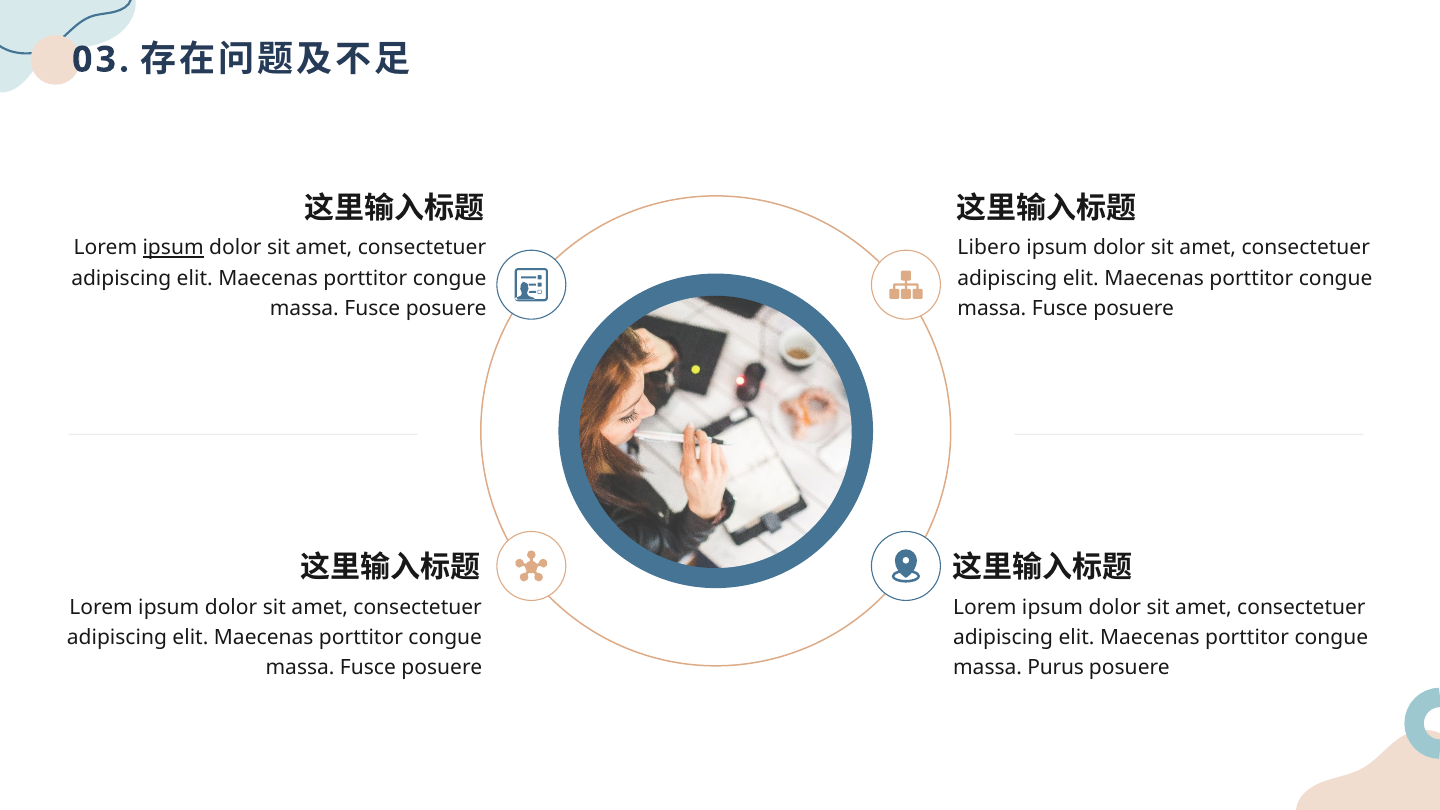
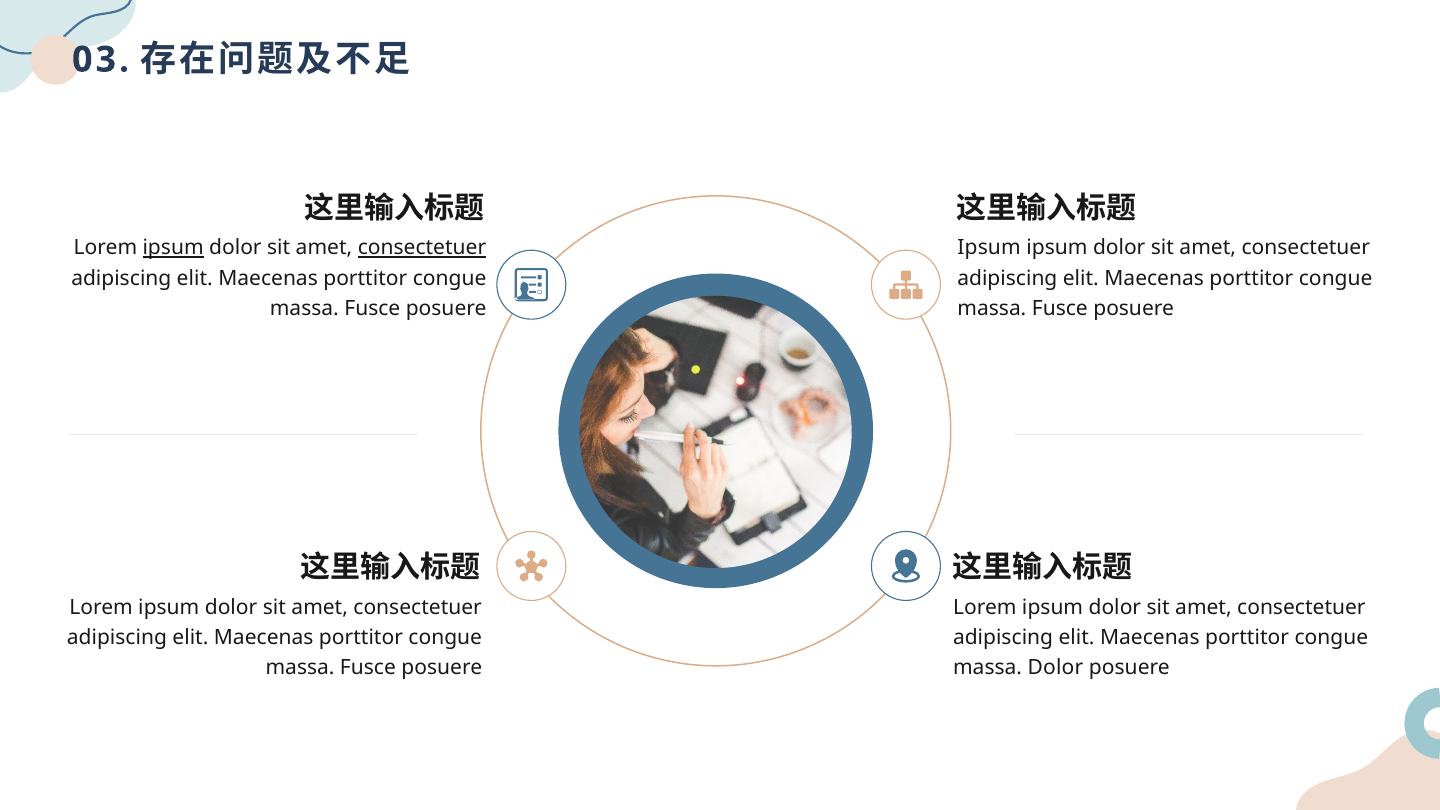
consectetuer at (422, 248) underline: none -> present
Libero at (989, 248): Libero -> Ipsum
massa Purus: Purus -> Dolor
